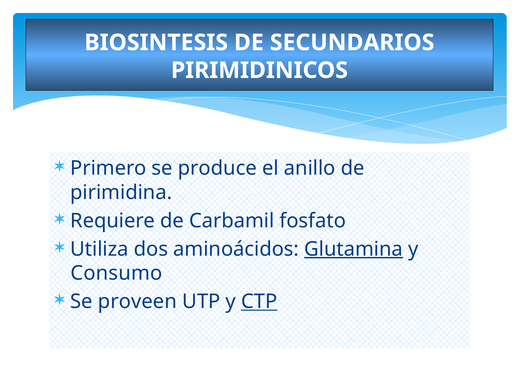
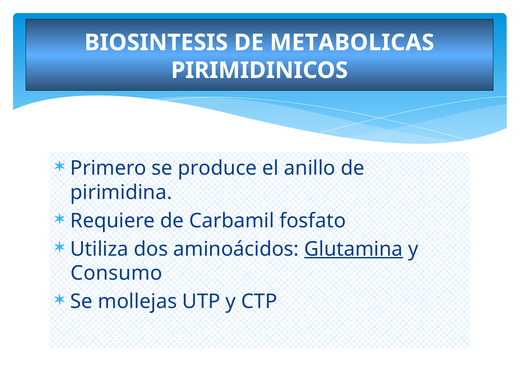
SECUNDARIOS: SECUNDARIOS -> METABOLICAS
proveen: proveen -> mollejas
CTP underline: present -> none
